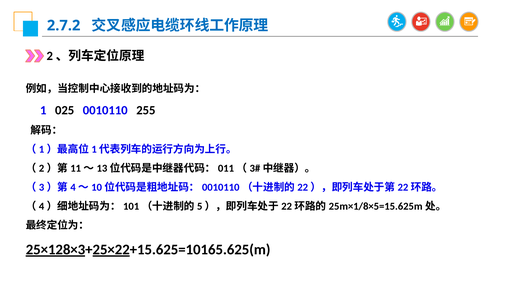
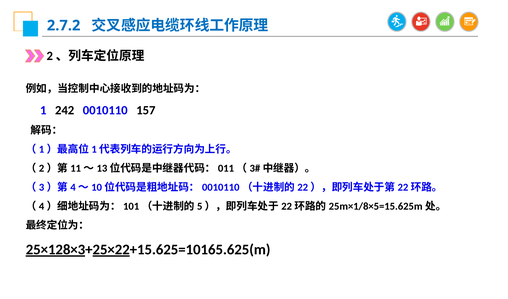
025: 025 -> 242
255: 255 -> 157
